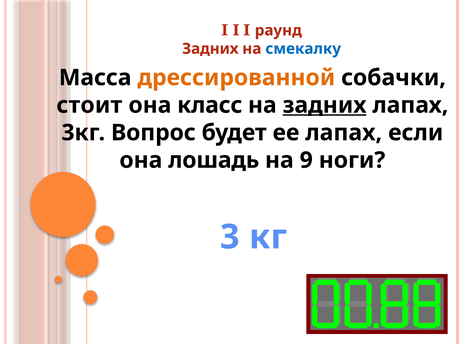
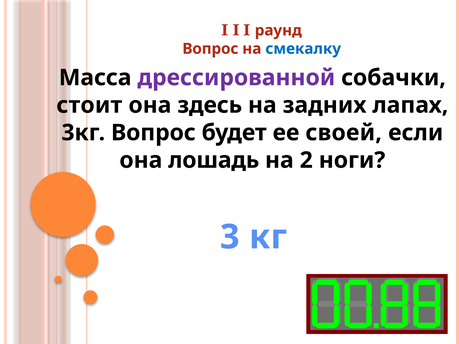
Задних at (210, 49): Задних -> Вопрос
дрессированной colour: orange -> purple
класс: класс -> здесь
задних at (325, 105) underline: present -> none
ее лапах: лапах -> своей
9: 9 -> 2
